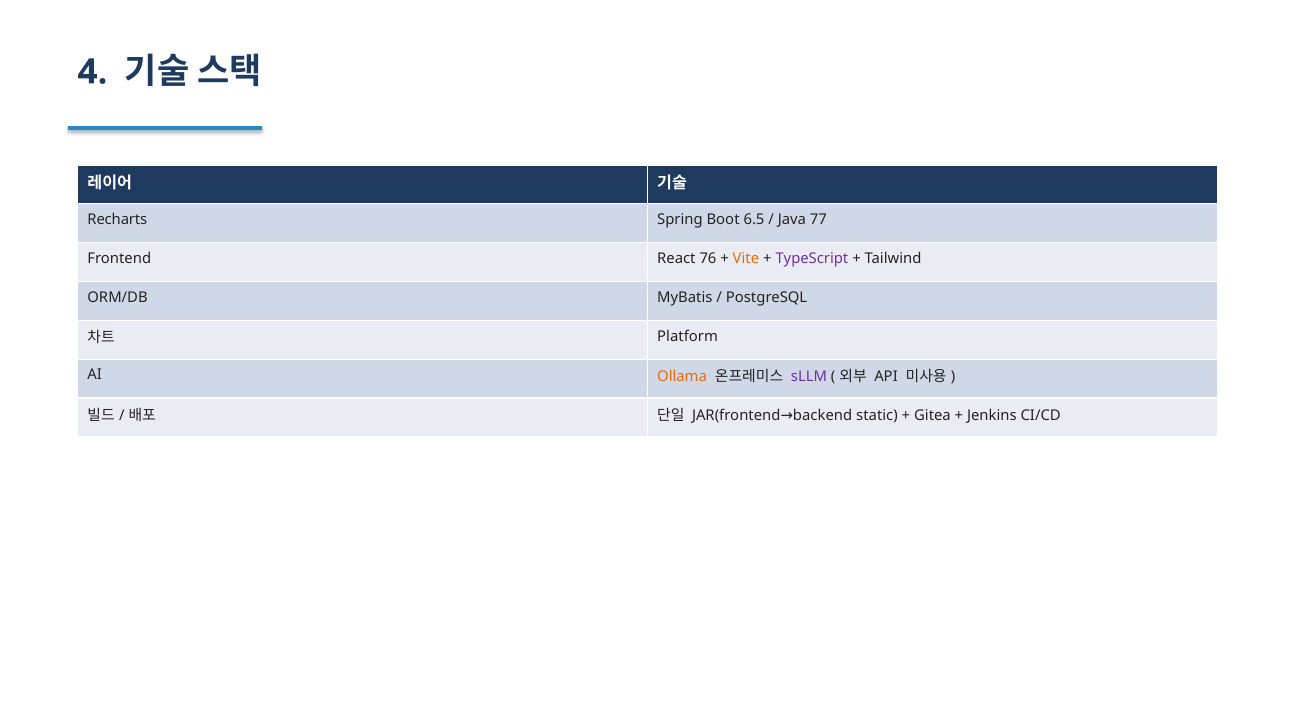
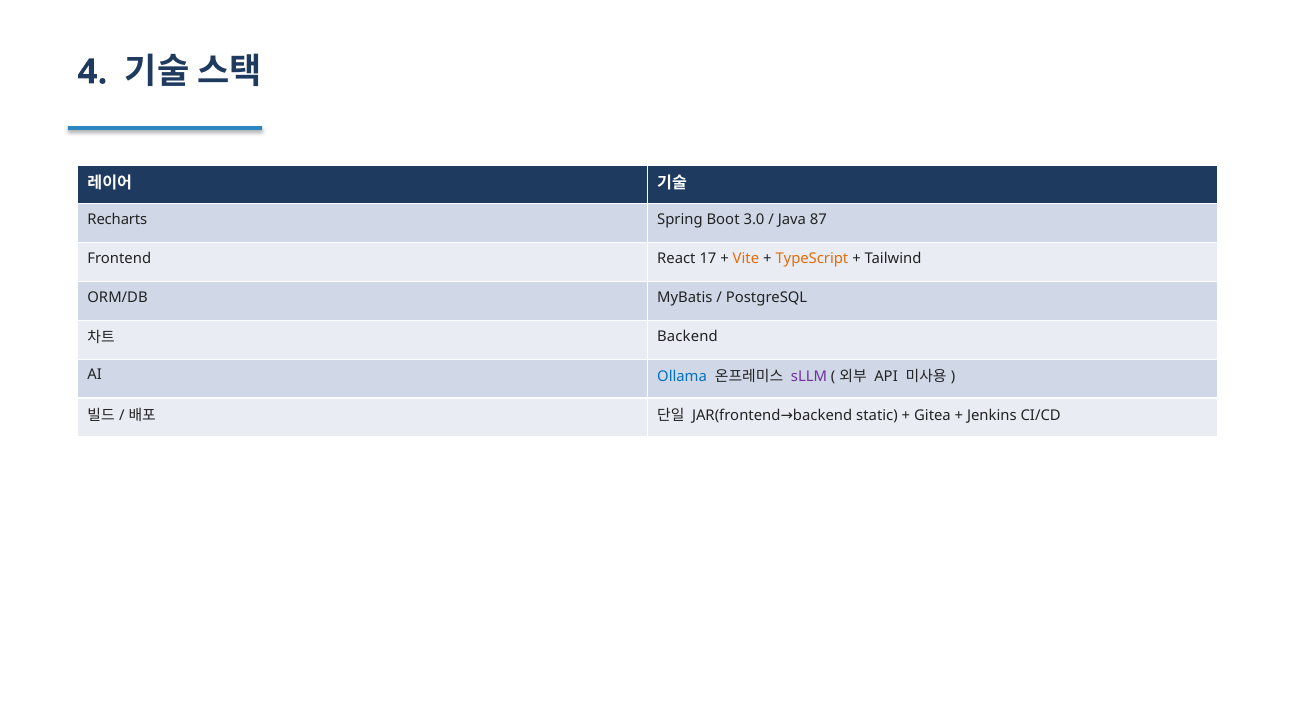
6.5: 6.5 -> 3.0
77: 77 -> 87
76: 76 -> 17
TypeScript colour: purple -> orange
Platform at (688, 336): Platform -> Backend
Ollama colour: orange -> blue
